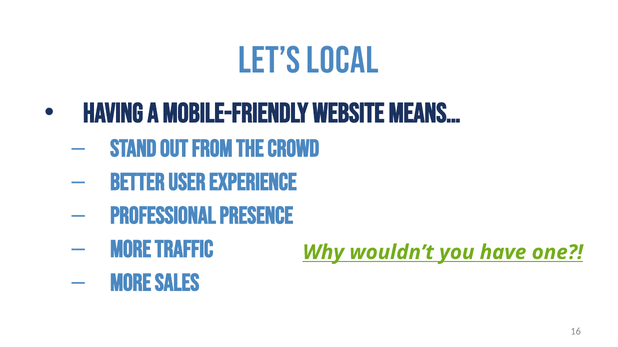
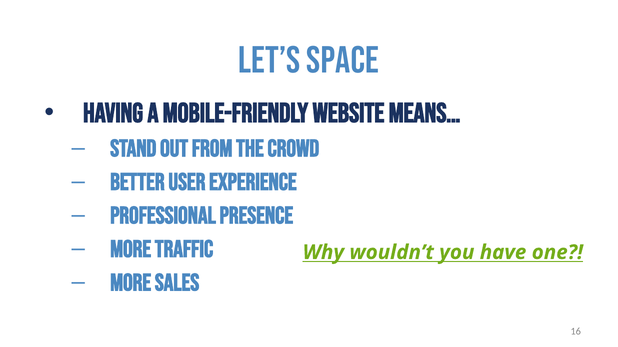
local: local -> space
